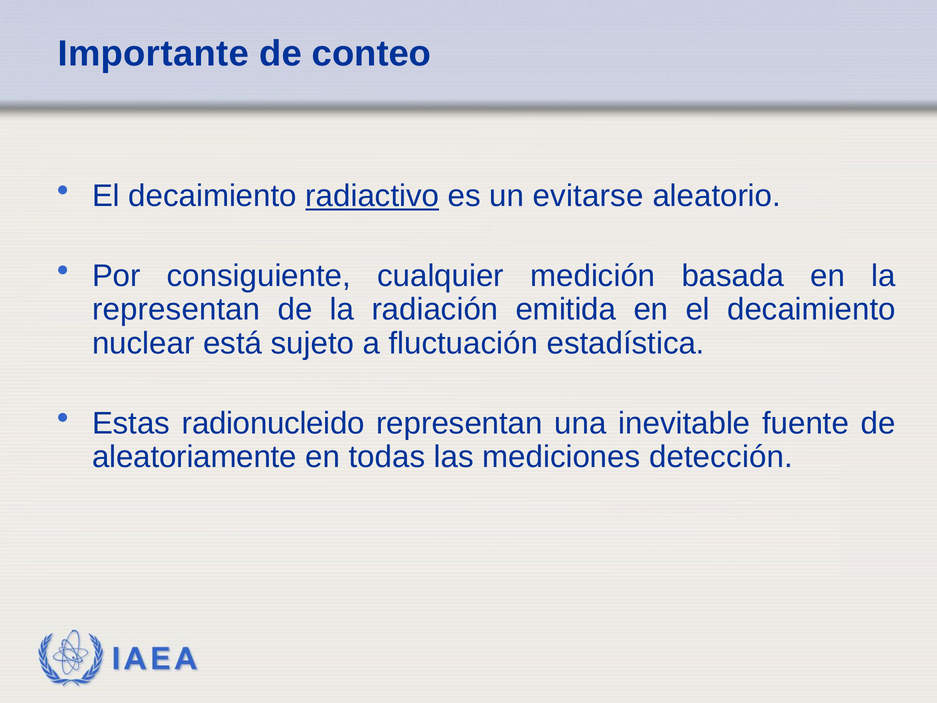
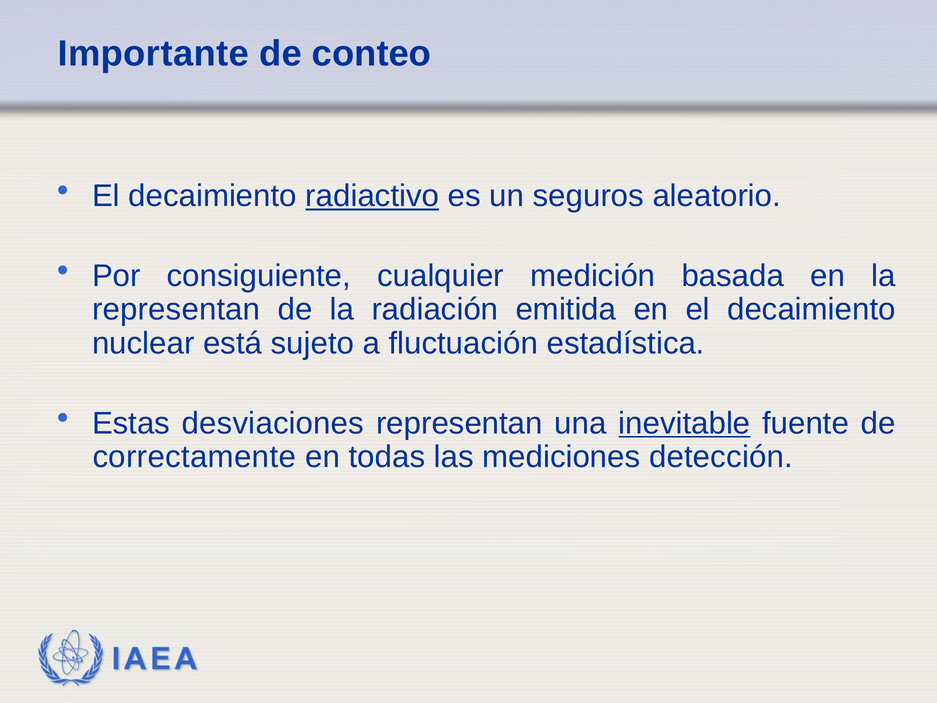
evitarse: evitarse -> seguros
radionucleido: radionucleido -> desviaciones
inevitable underline: none -> present
aleatoriamente: aleatoriamente -> correctamente
